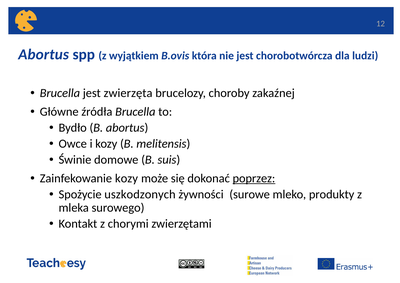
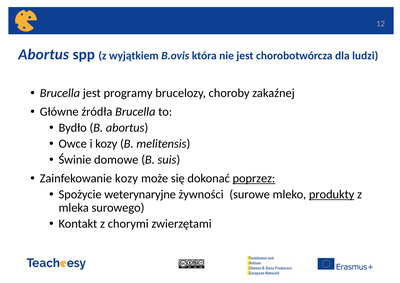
zwierzęta: zwierzęta -> programy
uszkodzonych: uszkodzonych -> weterynaryjne
produkty underline: none -> present
